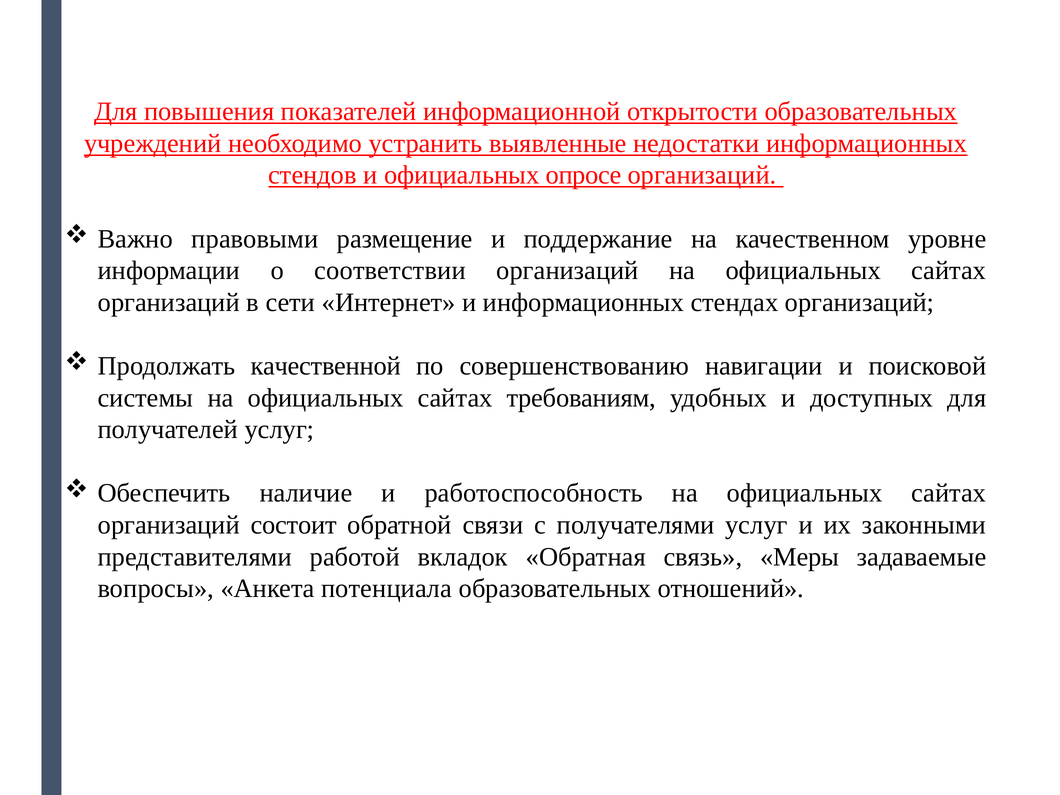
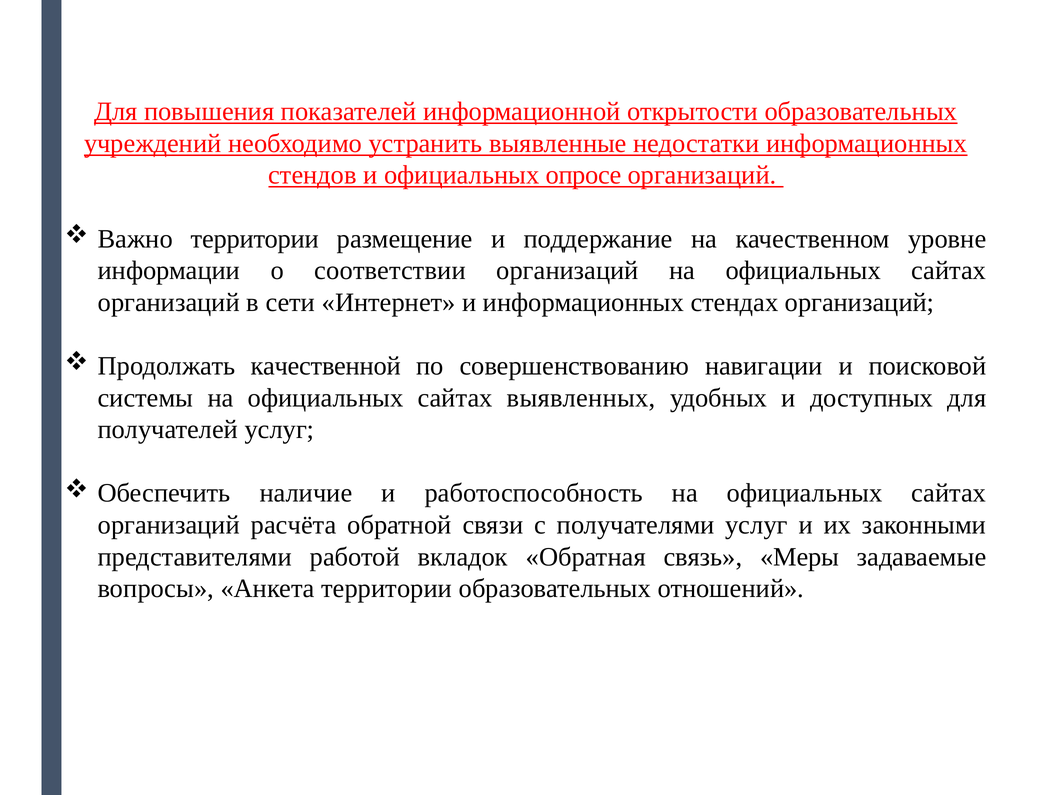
Важно правовыми: правовыми -> территории
требованиям: требованиям -> выявленных
состоит: состоит -> расчёта
Анкета потенциала: потенциала -> территории
